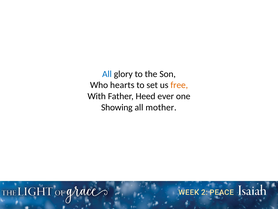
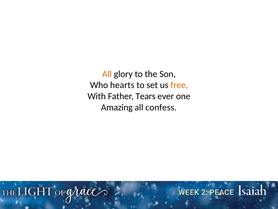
All at (107, 74) colour: blue -> orange
Heed: Heed -> Tears
Showing: Showing -> Amazing
mother: mother -> confess
